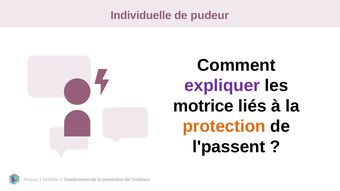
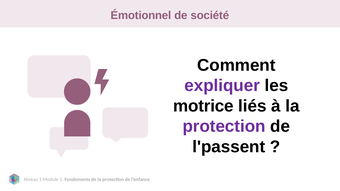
Individuelle: Individuelle -> Émotionnel
pudeur: pudeur -> société
protection at (224, 127) colour: orange -> purple
